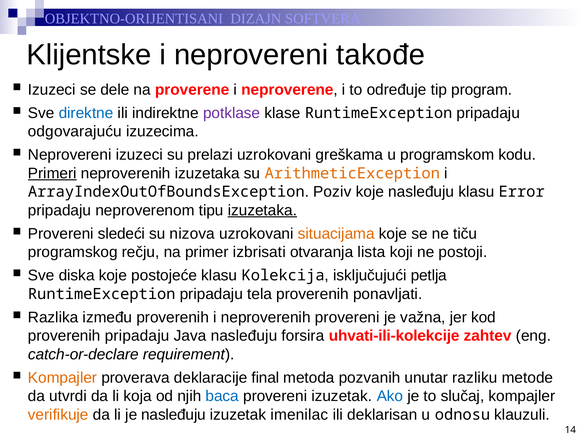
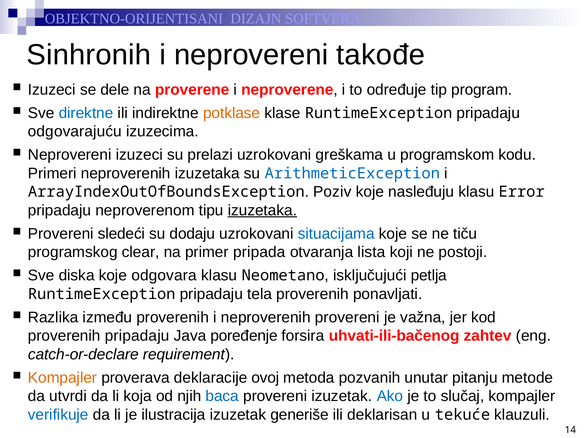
Klijentske: Klijentske -> Sinhronih
potklase colour: purple -> orange
Primeri underline: present -> none
ArithmeticException colour: orange -> blue
nizova: nizova -> dodaju
situacijama colour: orange -> blue
rečju: rečju -> clear
izbrisati: izbrisati -> pripada
postojeće: postojeće -> odgovara
Kolekcija: Kolekcija -> Neometano
Java nasleđuju: nasleđuju -> poređenje
uhvati-ili-kolekcije: uhvati-ili-kolekcije -> uhvati-ili-bačenog
final: final -> ovoj
razliku: razliku -> pitanju
verifikuje colour: orange -> blue
je nasleđuju: nasleđuju -> ilustracija
imenilac: imenilac -> generiše
odnosu: odnosu -> tekuće
